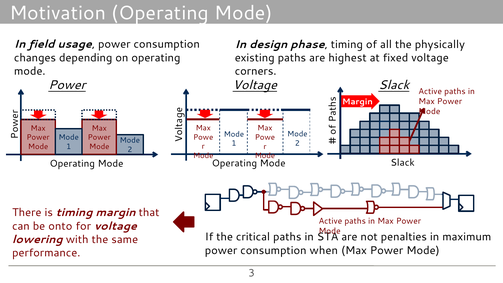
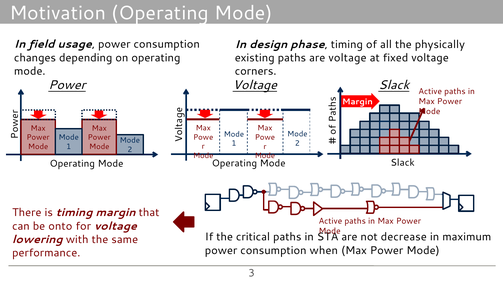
are highest: highest -> voltage
penalties: penalties -> decrease
